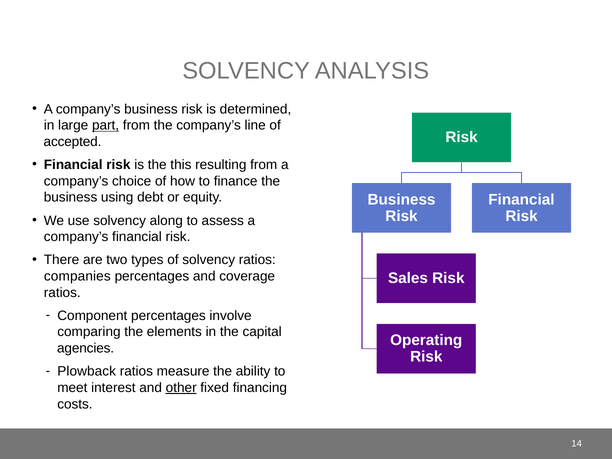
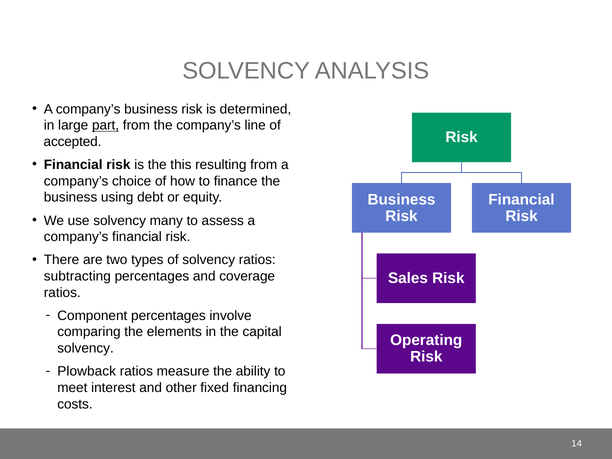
along: along -> many
companies: companies -> subtracting
agencies at (86, 348): agencies -> solvency
other underline: present -> none
